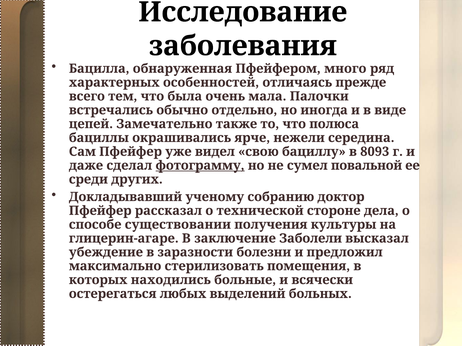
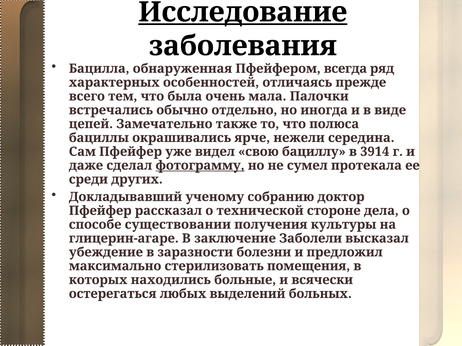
Исследование underline: none -> present
много: много -> всегда
8093: 8093 -> 3914
повальной: повальной -> протекала
